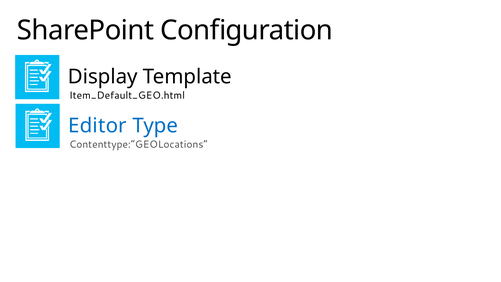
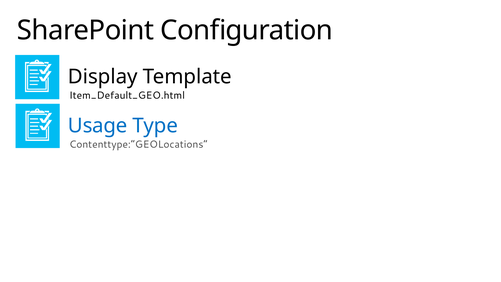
Editor: Editor -> Usage
